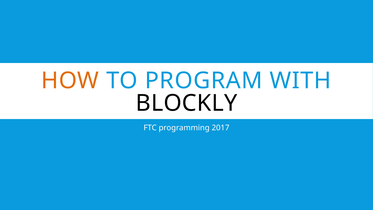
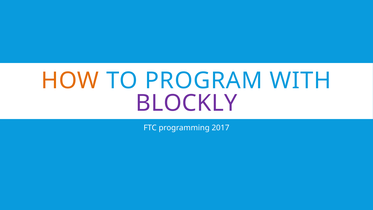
BLOCKLY colour: black -> purple
